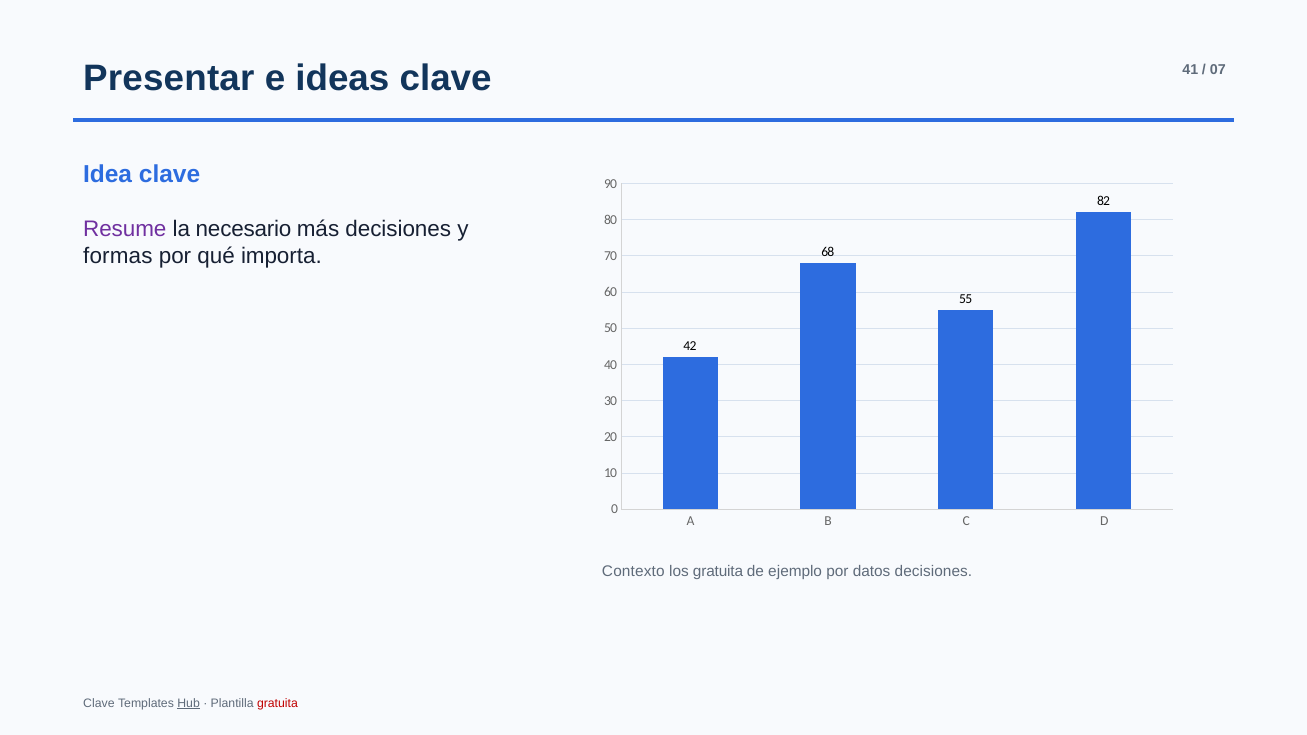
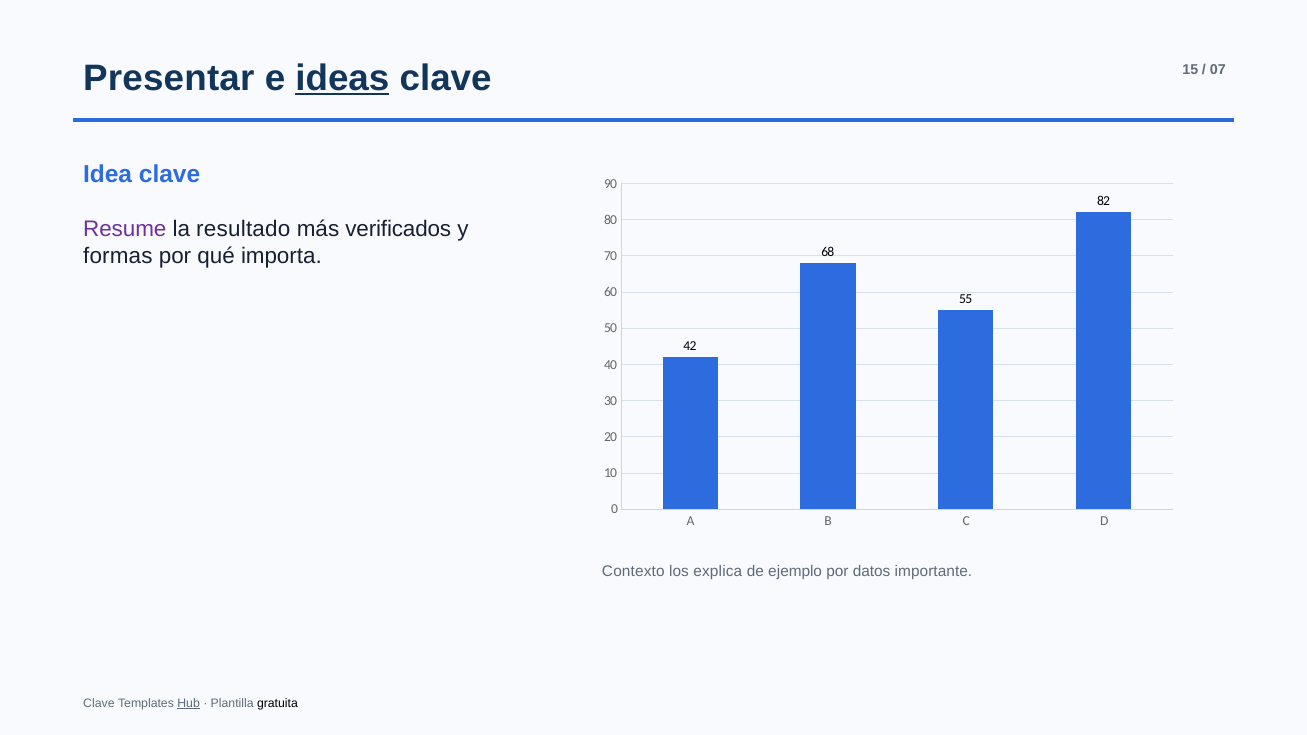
ideas underline: none -> present
41: 41 -> 15
necesario: necesario -> resultado
más decisiones: decisiones -> verificados
los gratuita: gratuita -> explica
datos decisiones: decisiones -> importante
gratuita at (277, 703) colour: red -> black
